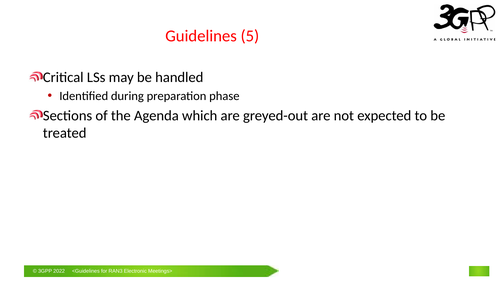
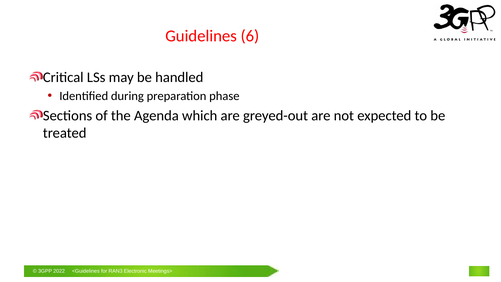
5: 5 -> 6
